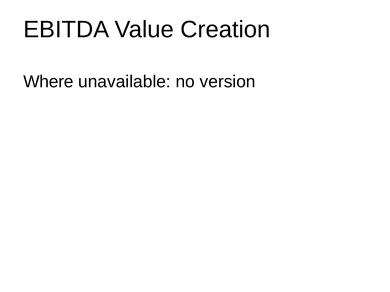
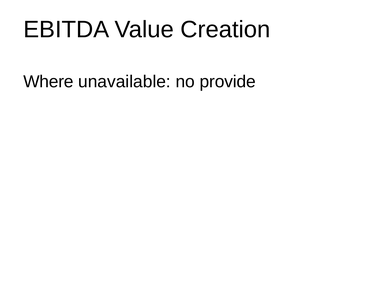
version: version -> provide
